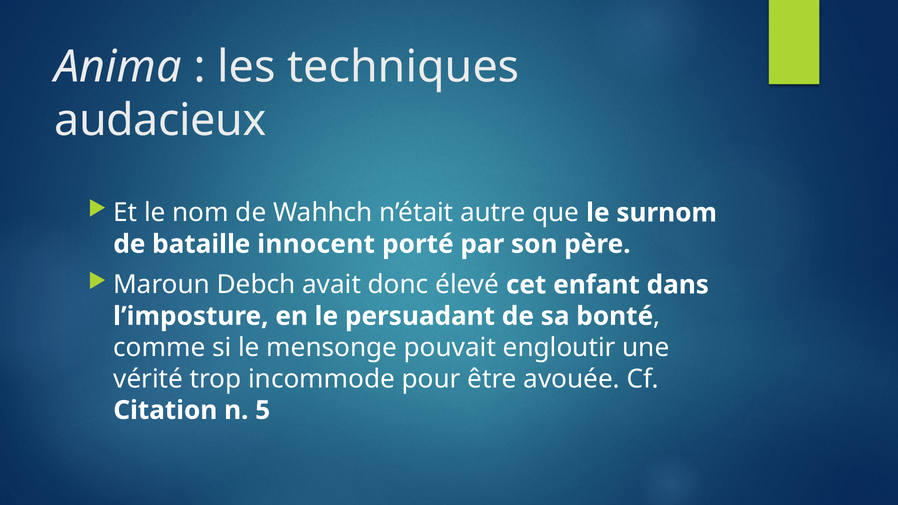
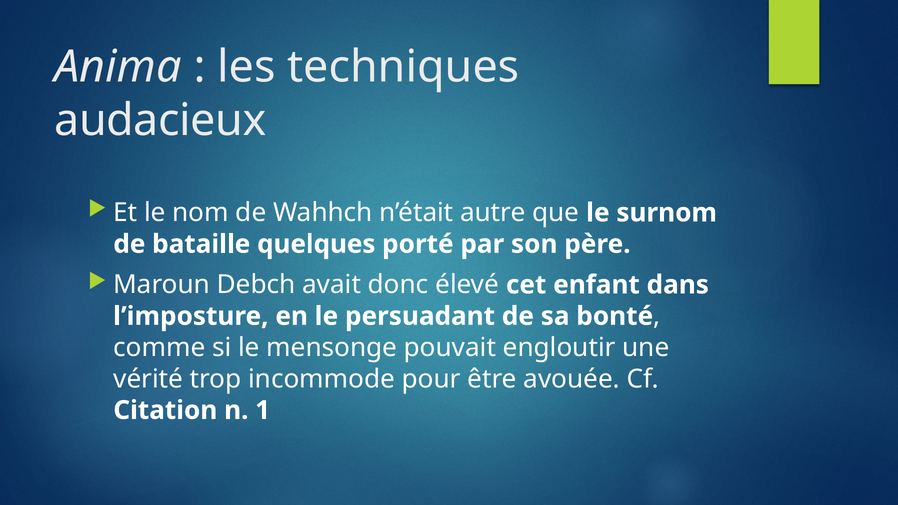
innocent: innocent -> quelques
5: 5 -> 1
